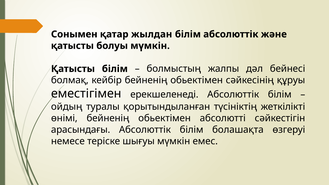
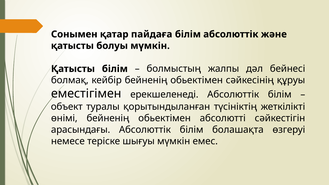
жылдан: жылдан -> пайдаға
ойдың: ойдың -> объект
